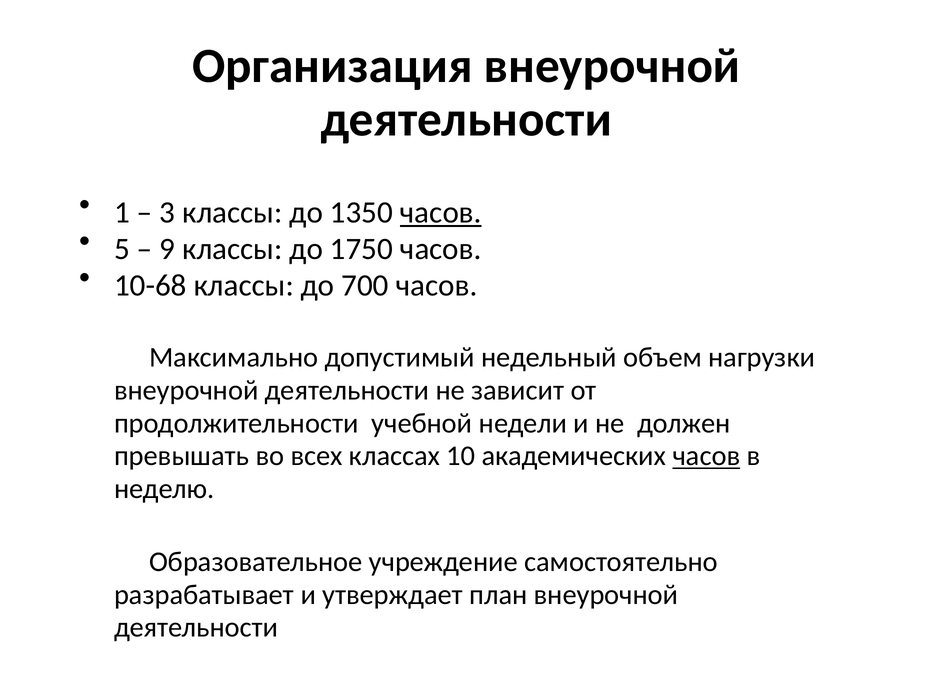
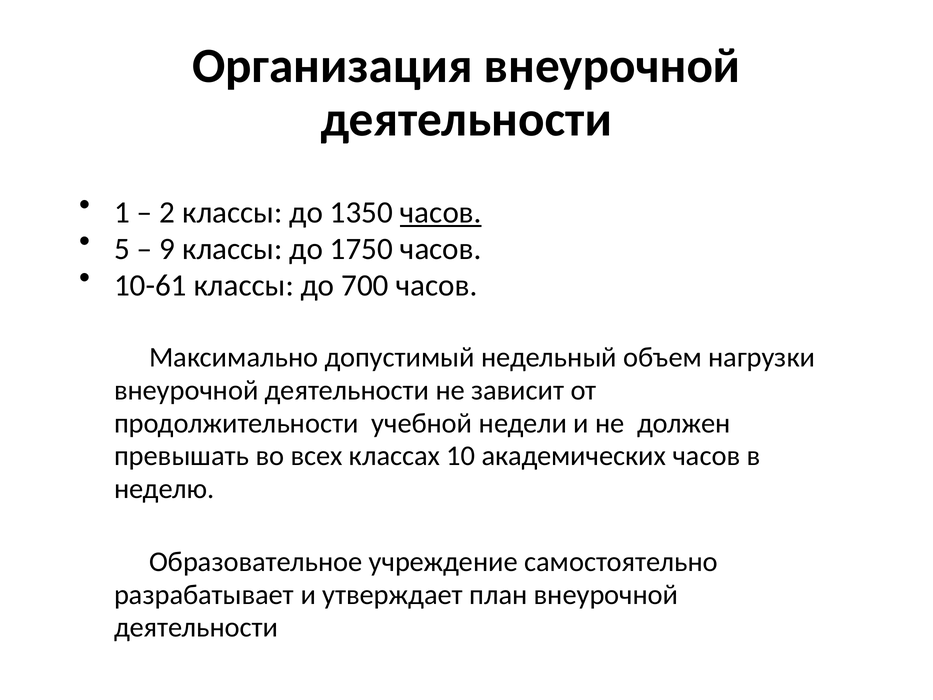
3: 3 -> 2
10-68: 10-68 -> 10-61
часов at (706, 456) underline: present -> none
